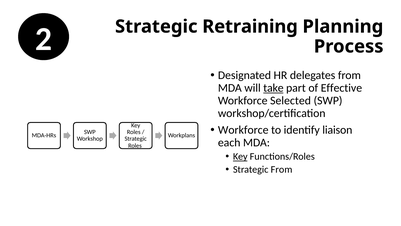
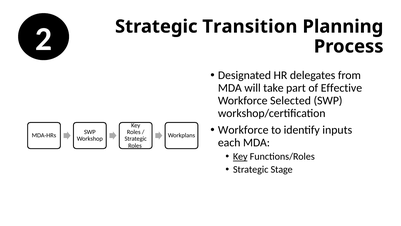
Retraining: Retraining -> Transition
take underline: present -> none
liaison: liaison -> inputs
Strategic From: From -> Stage
